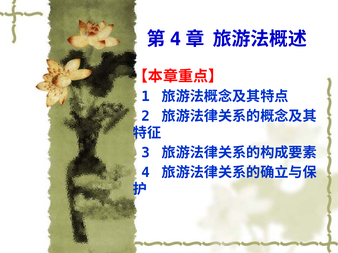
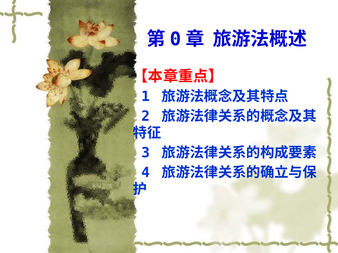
4 at (176, 39): 4 -> 0
